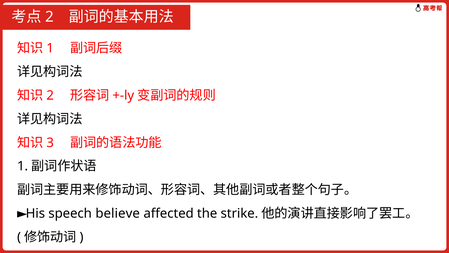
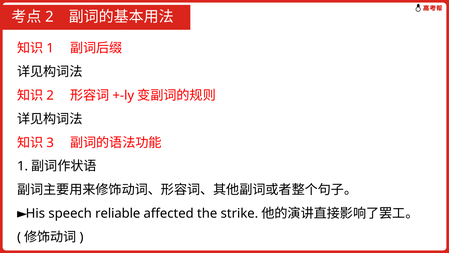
believe: believe -> reliable
